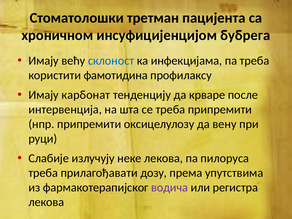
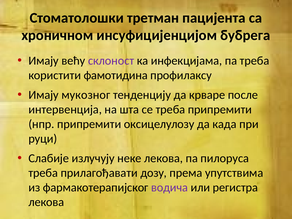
склоност colour: blue -> purple
карбонат: карбонат -> мукозног
вену: вену -> када
